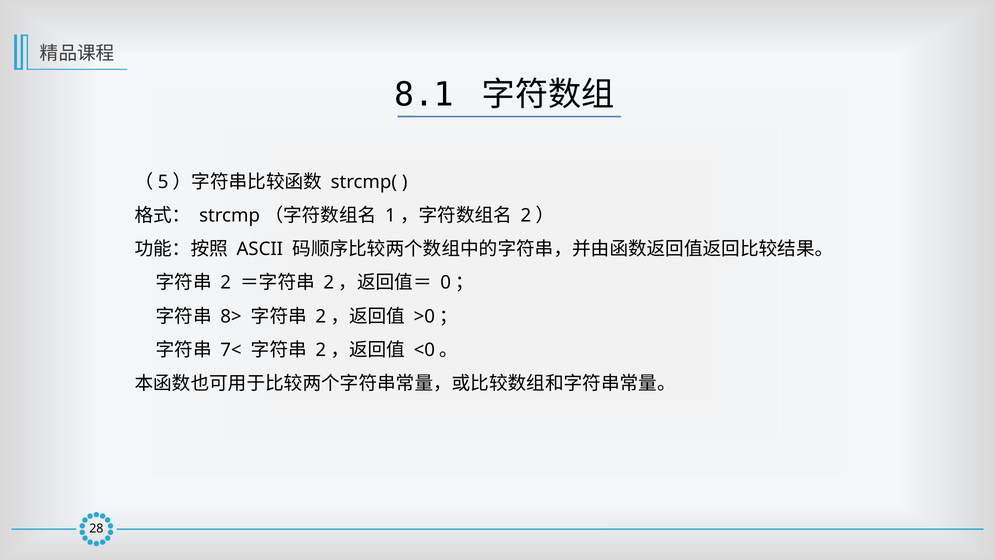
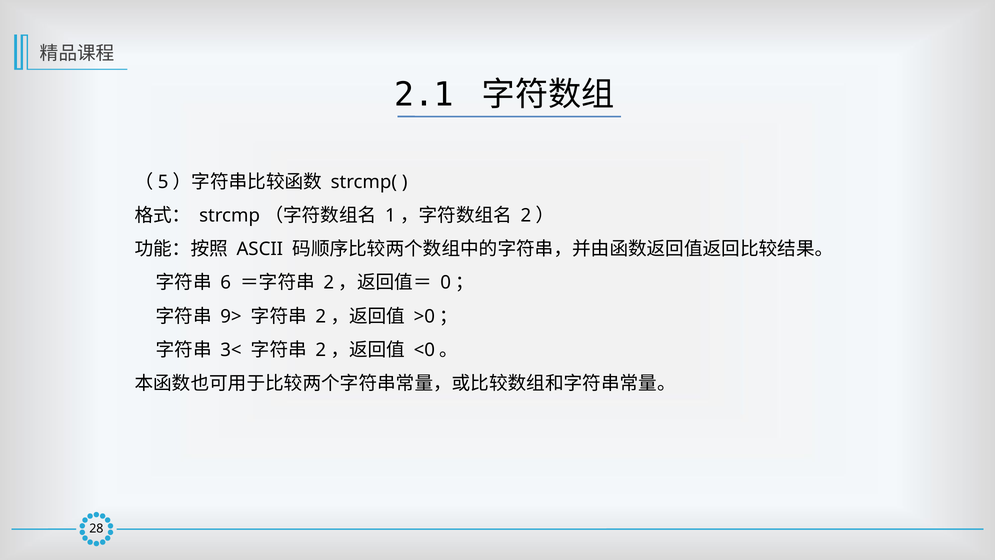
8.1: 8.1 -> 2.1
2: 2 -> 6
8>: 8> -> 9>
7<: 7< -> 3<
